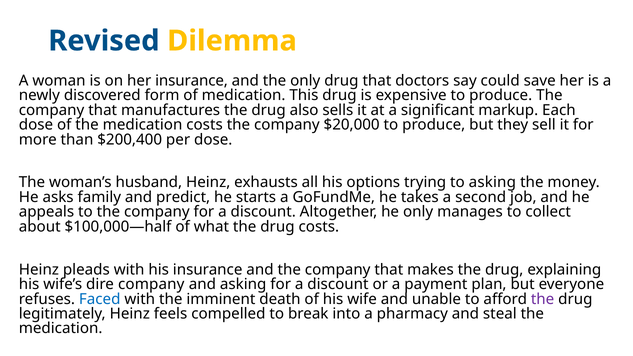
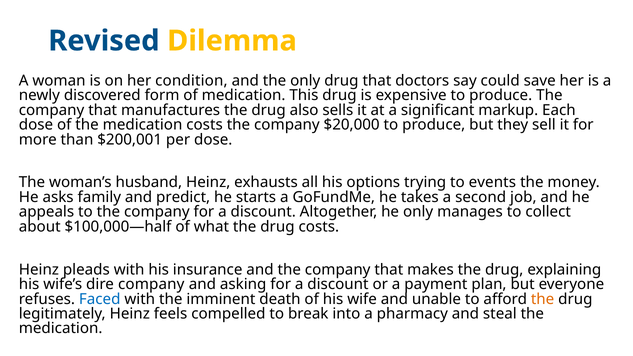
her insurance: insurance -> condition
$200,400: $200,400 -> $200,001
to asking: asking -> events
the at (543, 299) colour: purple -> orange
